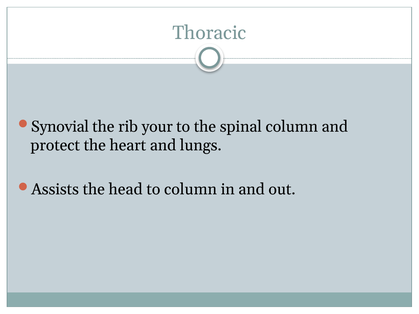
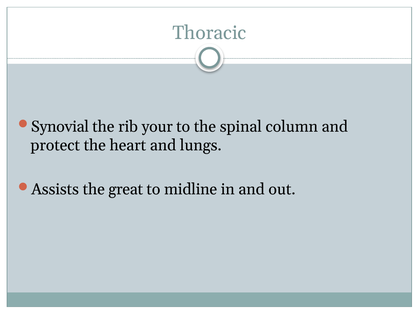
head: head -> great
to column: column -> midline
